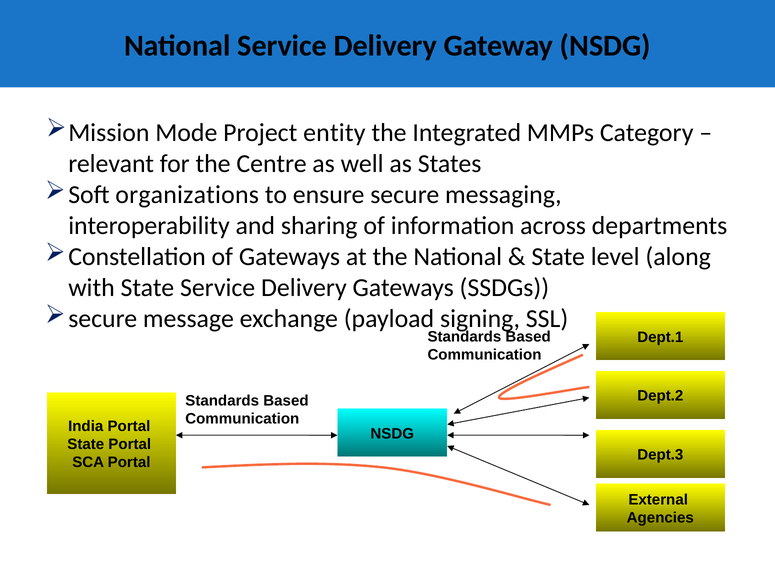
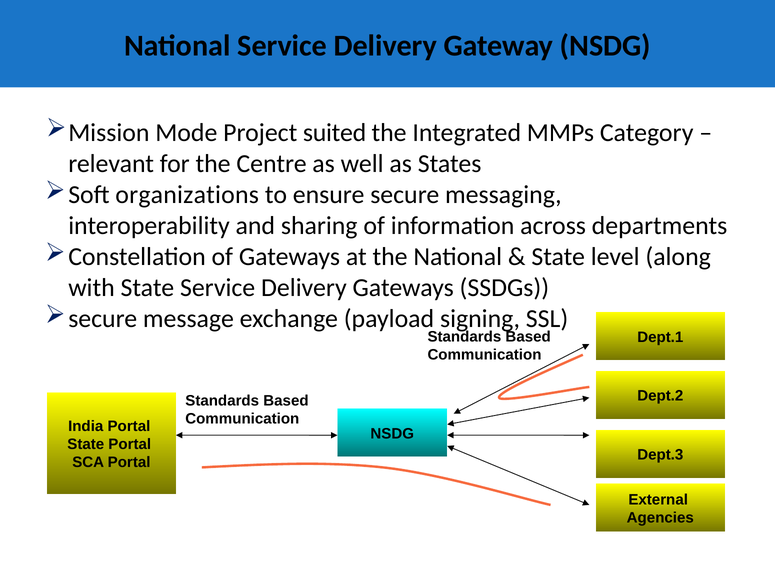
entity: entity -> suited
